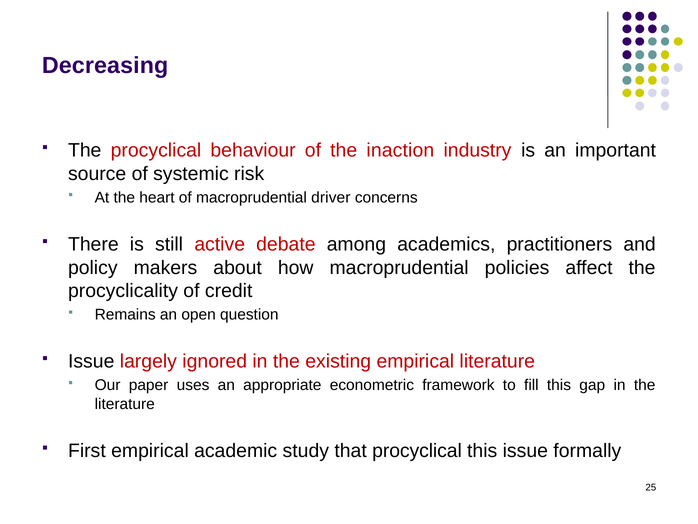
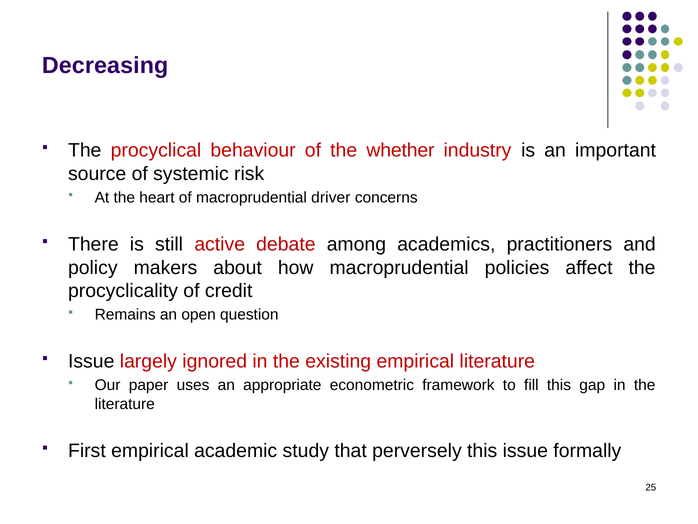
inaction: inaction -> whether
that procyclical: procyclical -> perversely
